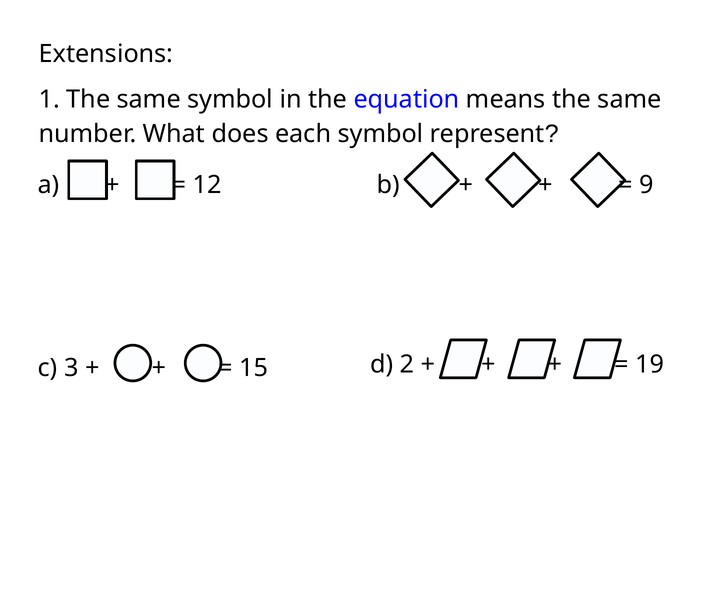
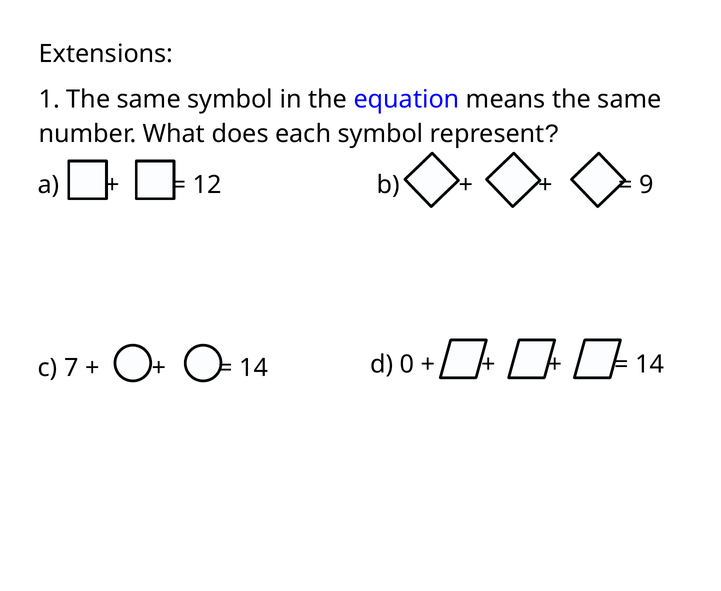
3: 3 -> 7
15 at (254, 368): 15 -> 14
2: 2 -> 0
19 at (650, 364): 19 -> 14
